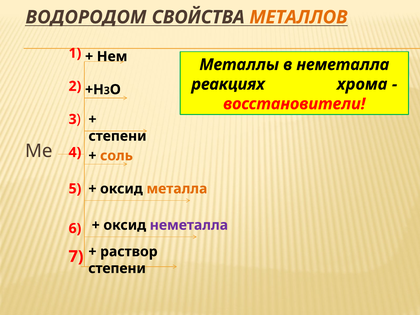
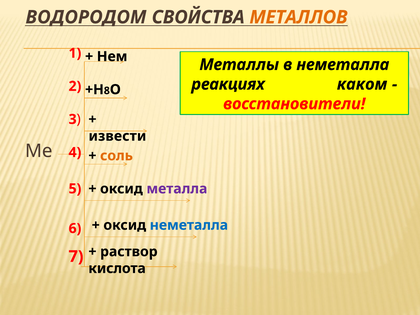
хрома: хрома -> каком
3 at (107, 91): 3 -> 8
степени at (117, 136): степени -> извести
металла colour: orange -> purple
неметалла at (189, 225) colour: purple -> blue
степени at (117, 268): степени -> кислота
